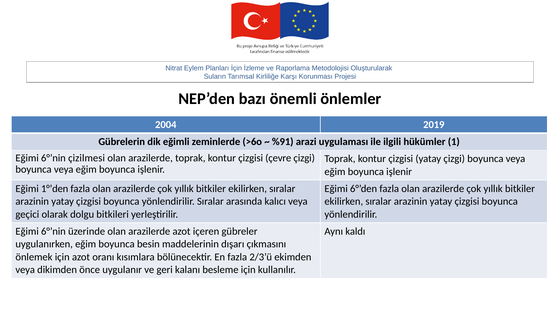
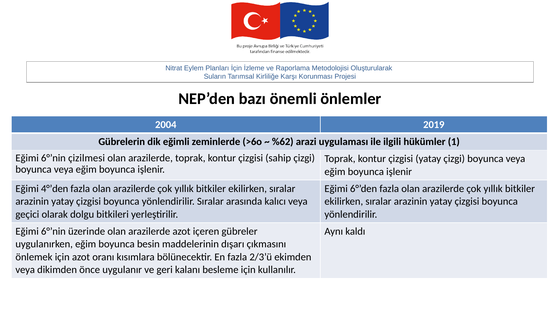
%91: %91 -> %62
çevre: çevre -> sahip
1°’den: 1°’den -> 4°’den
